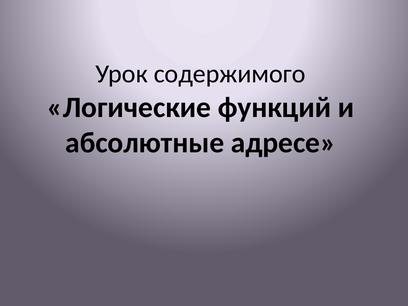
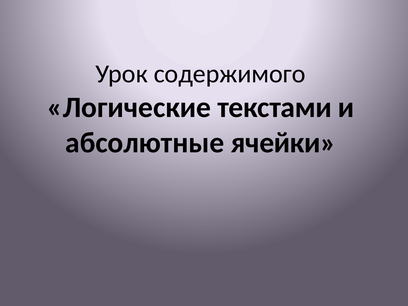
функций: функций -> текстами
адресе: адресе -> ячейки
